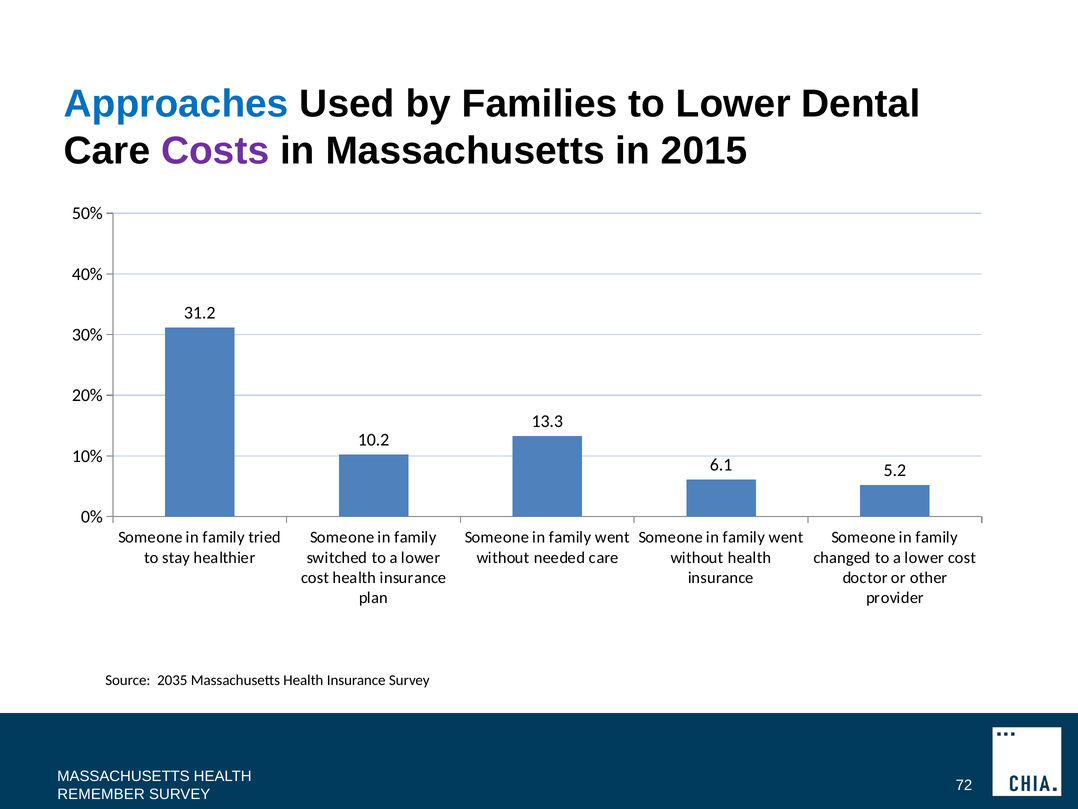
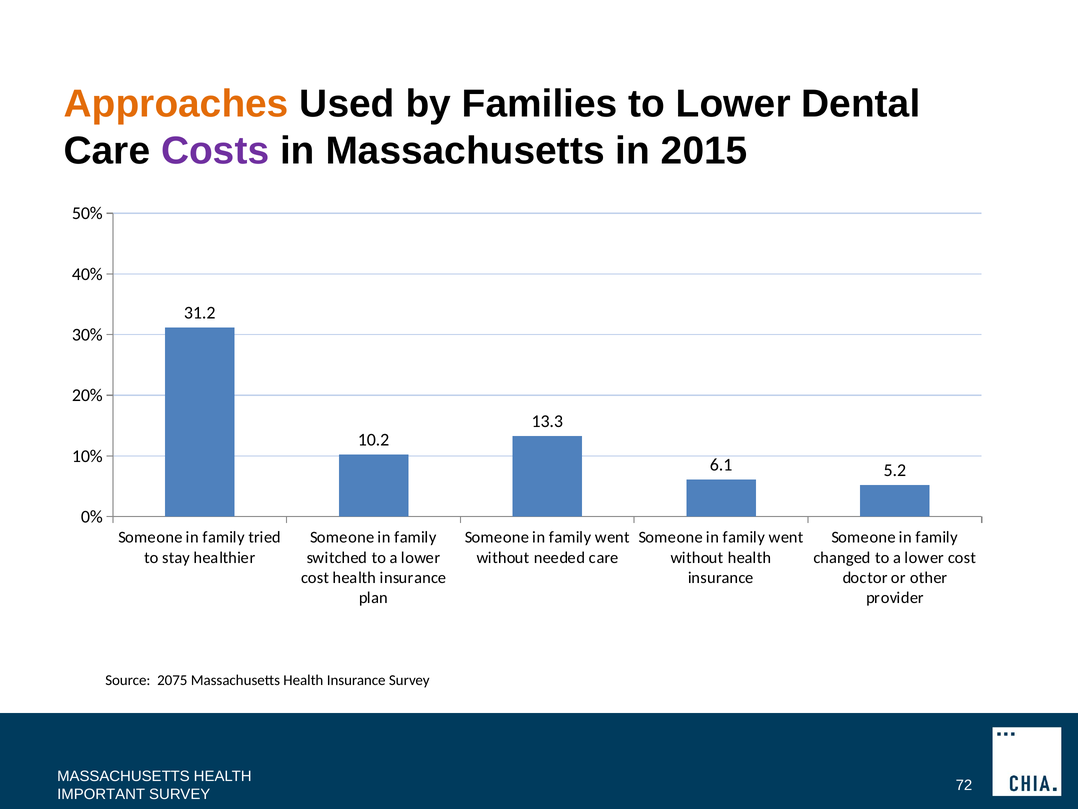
Approaches colour: blue -> orange
2035: 2035 -> 2075
REMEMBER: REMEMBER -> IMPORTANT
